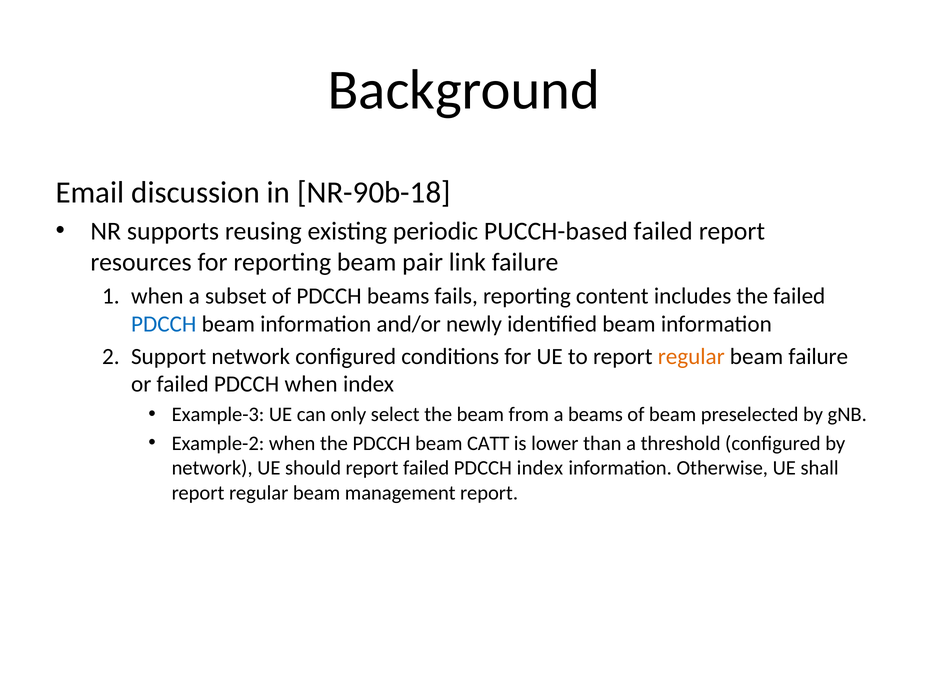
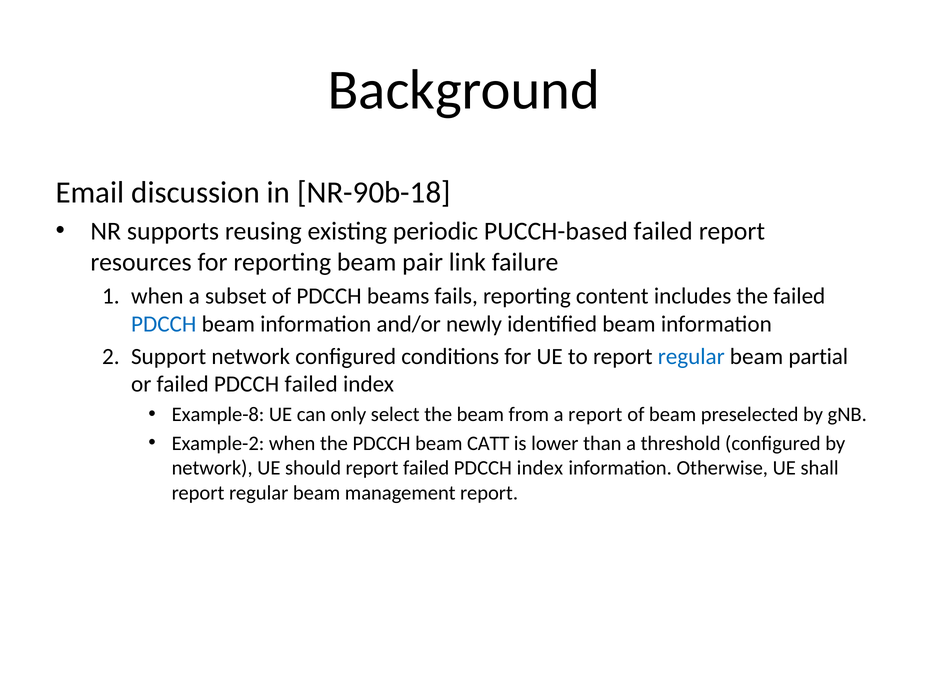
regular at (691, 356) colour: orange -> blue
beam failure: failure -> partial
PDCCH when: when -> failed
Example-3: Example-3 -> Example-8
a beams: beams -> report
